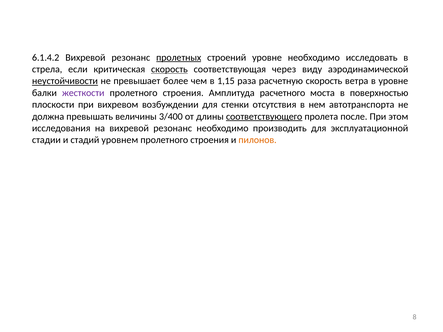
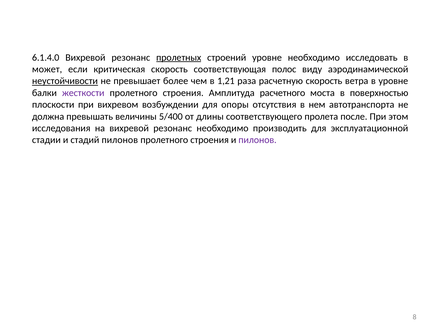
6.1.4.2: 6.1.4.2 -> 6.1.4.0
стрела: стрела -> может
скорость at (169, 69) underline: present -> none
через: через -> полос
1,15: 1,15 -> 1,21
стенки: стенки -> опоры
3/400: 3/400 -> 5/400
соответствующего underline: present -> none
стадий уровнем: уровнем -> пилонов
пилонов at (258, 140) colour: orange -> purple
